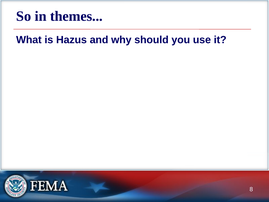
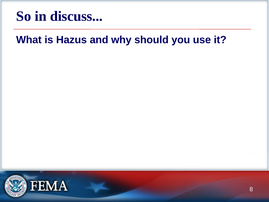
themes: themes -> discuss
